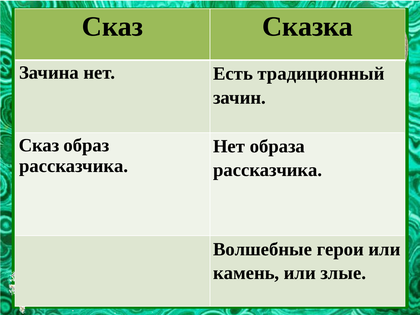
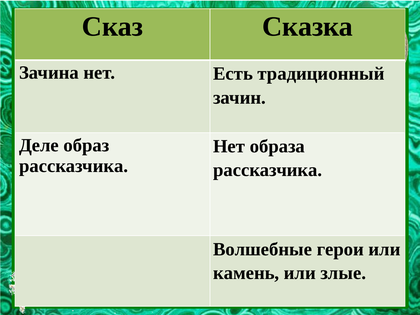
Сказ at (39, 145): Сказ -> Деле
